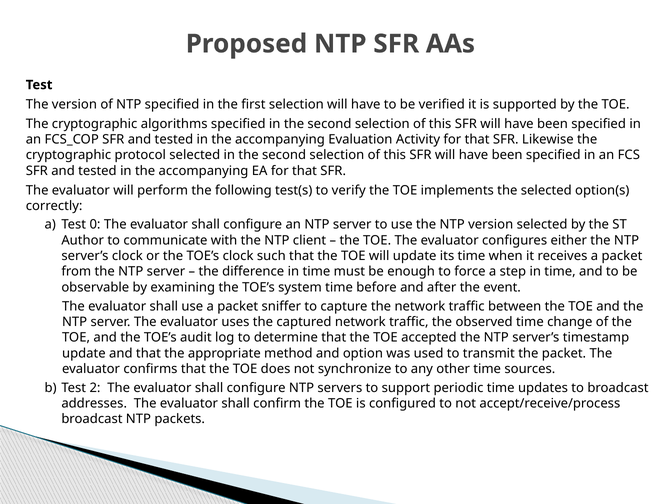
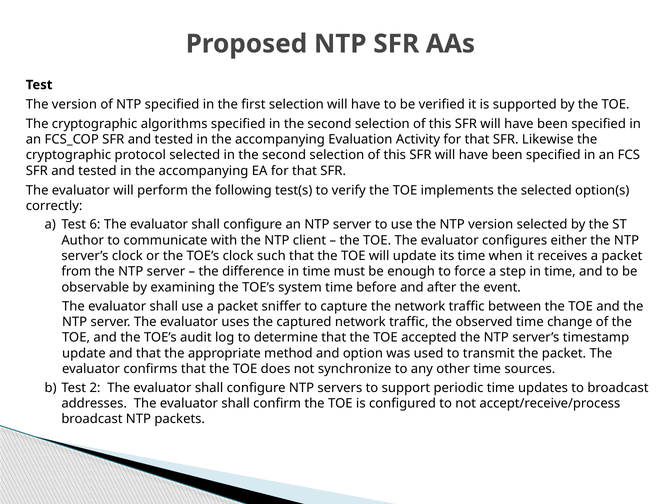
0: 0 -> 6
